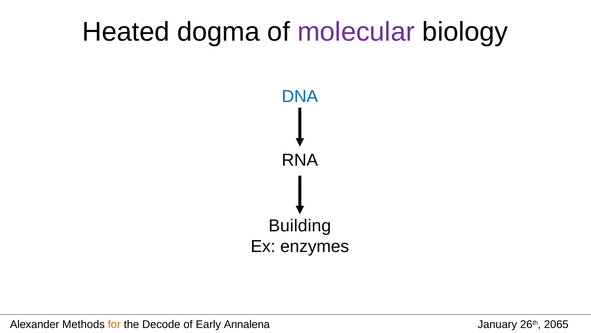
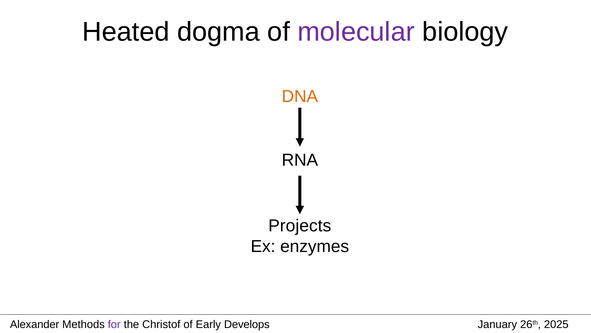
DNA colour: blue -> orange
Building: Building -> Projects
for colour: orange -> purple
Decode: Decode -> Christof
Annalena: Annalena -> Develops
2065: 2065 -> 2025
